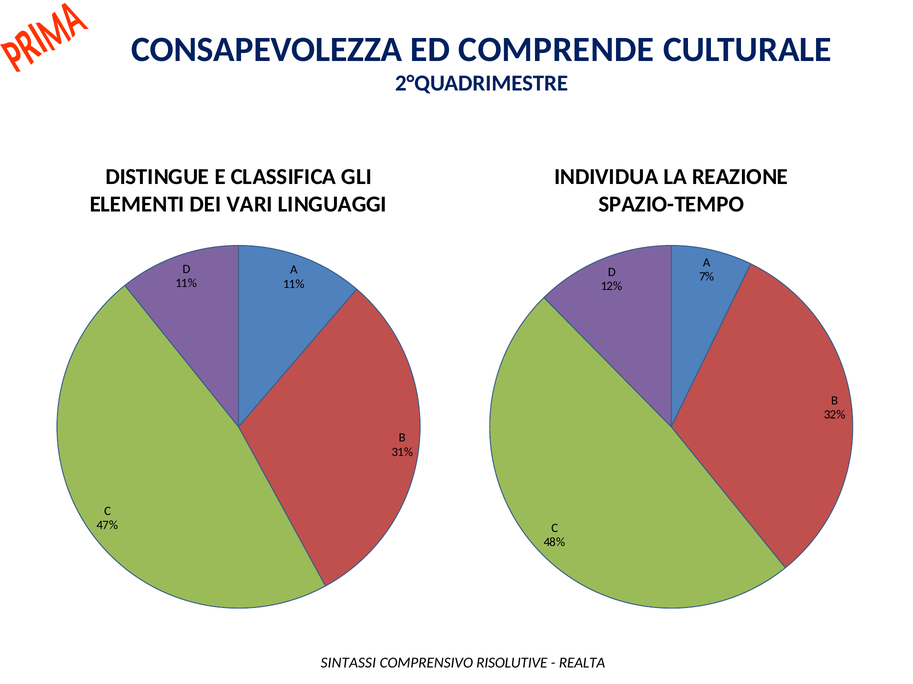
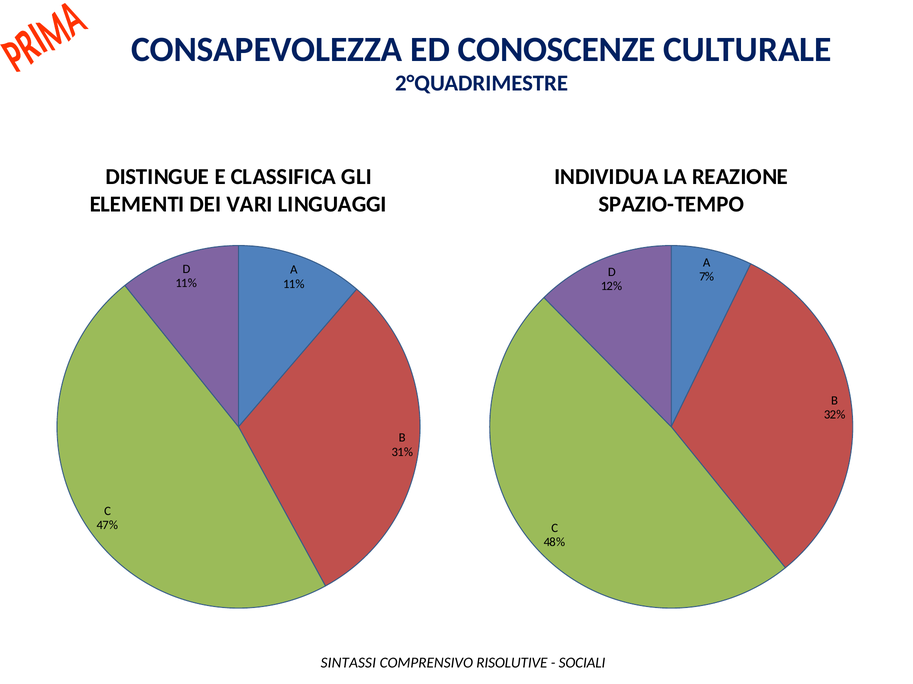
COMPRENDE: COMPRENDE -> CONOSCENZE
REALTA: REALTA -> SOCIALI
